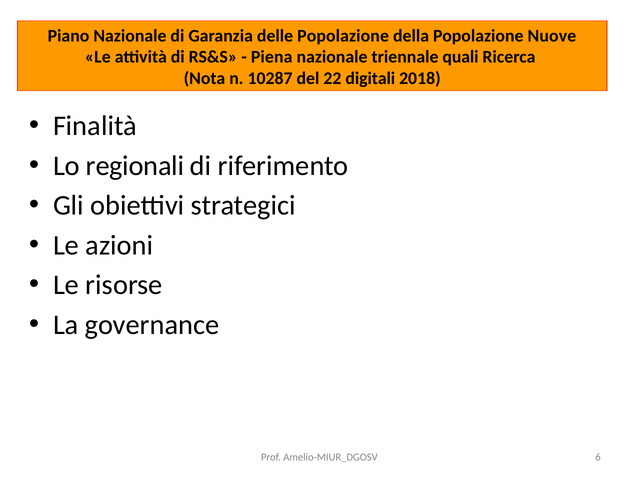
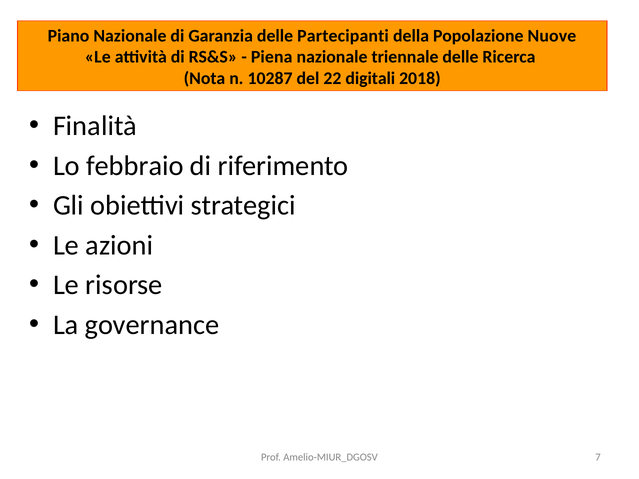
delle Popolazione: Popolazione -> Partecipanti
triennale quali: quali -> delle
regionali: regionali -> febbraio
6: 6 -> 7
